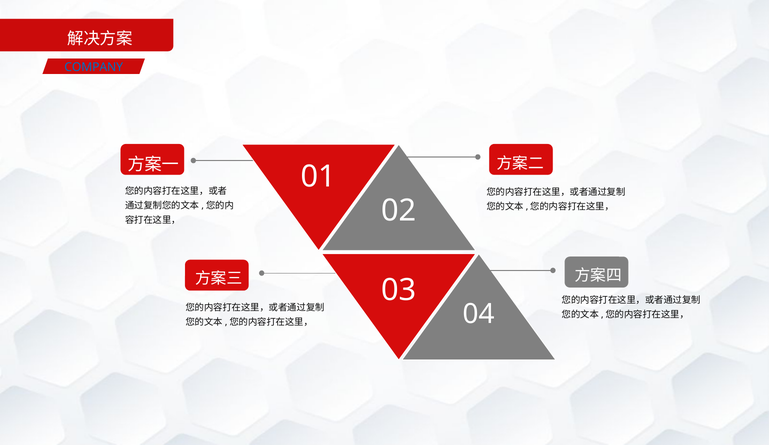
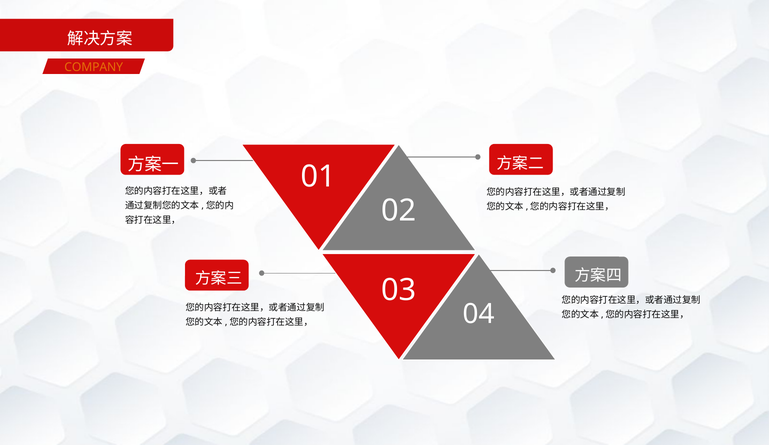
COMPANY colour: blue -> orange
